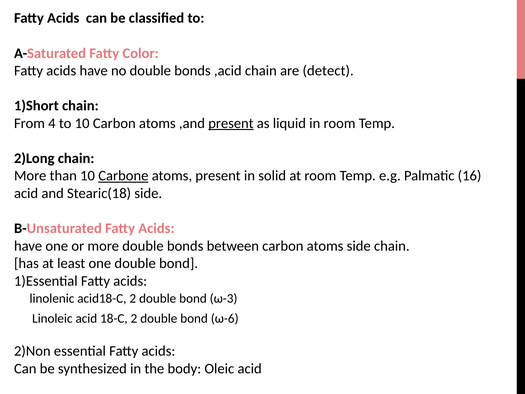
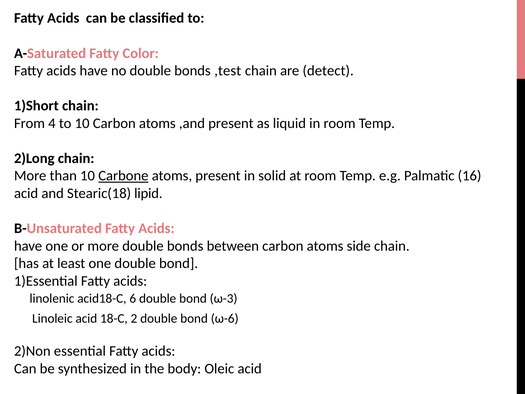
,acid: ,acid -> ,test
present at (231, 123) underline: present -> none
Stearic(18 side: side -> lipid
acid18-C 2: 2 -> 6
